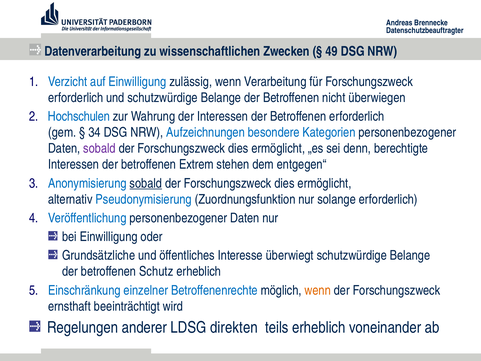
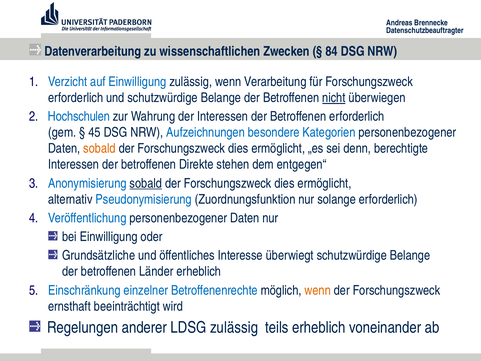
49: 49 -> 84
nicht underline: none -> present
34: 34 -> 45
sobald at (99, 148) colour: purple -> orange
Extrem: Extrem -> Direkte
Schutz: Schutz -> Länder
LDSG direkten: direkten -> zulässig
